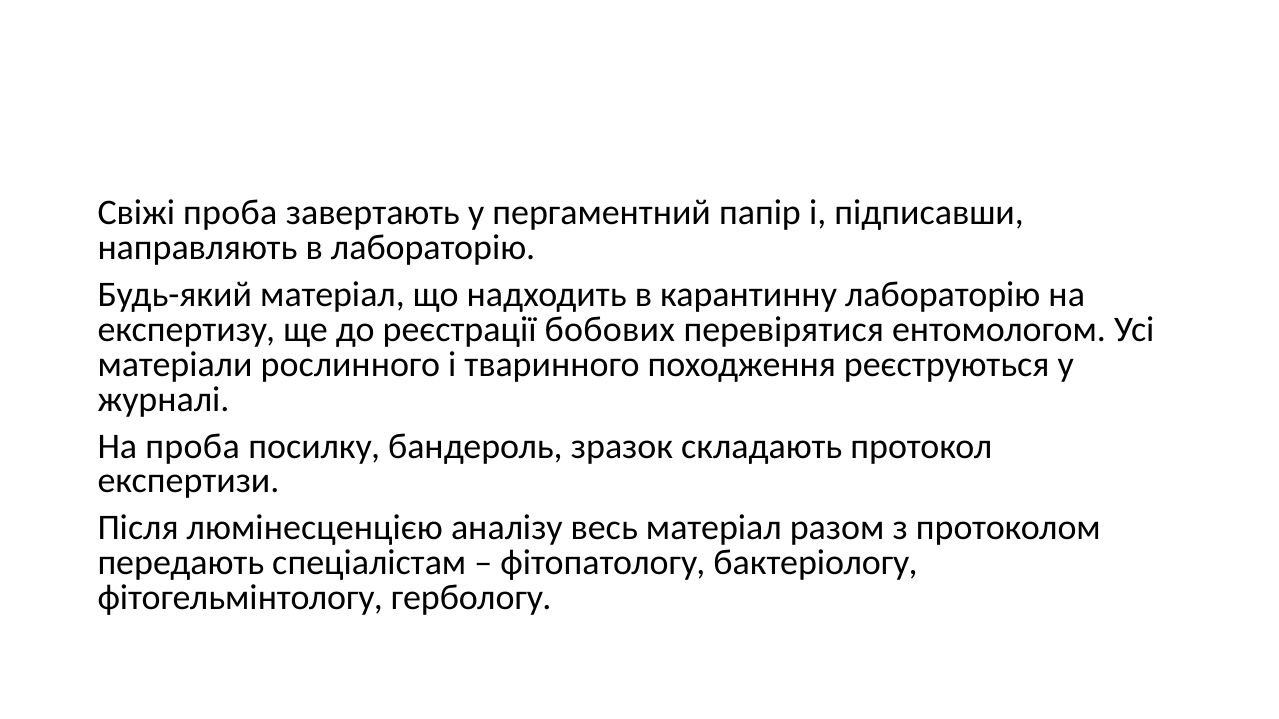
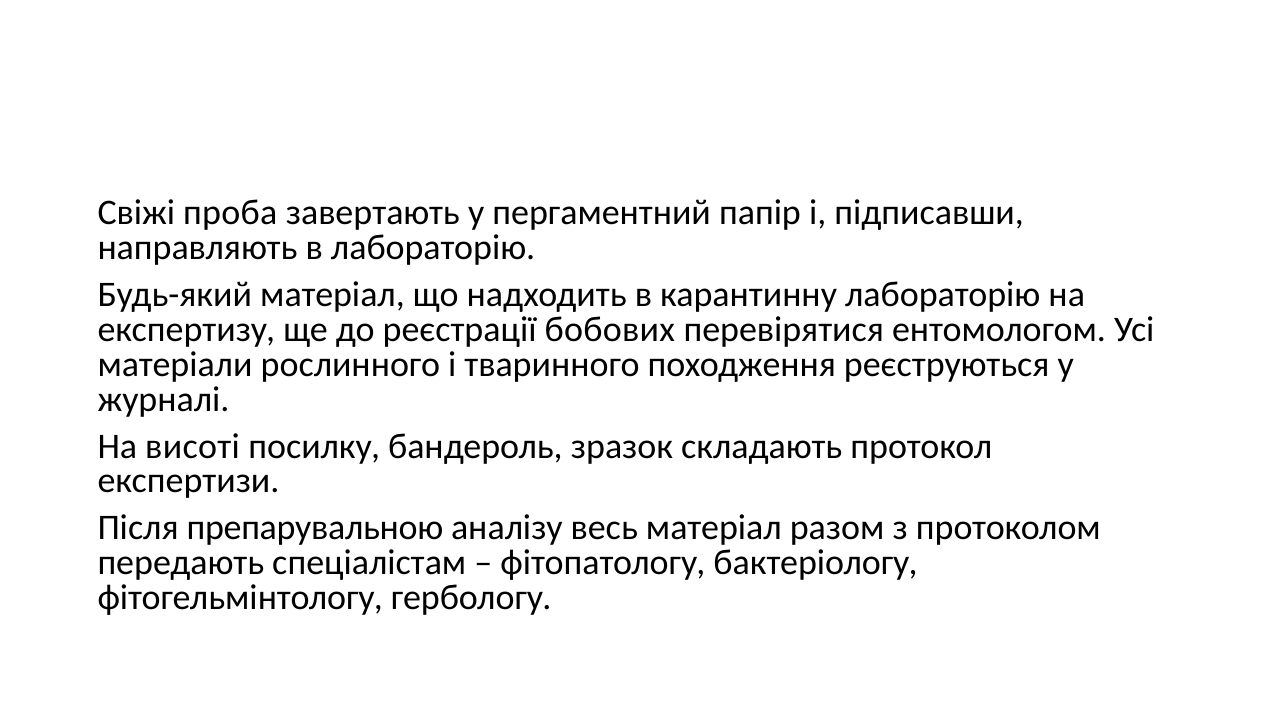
На проба: проба -> висоті
люмінесценцією: люмінесценцією -> препарувальною
